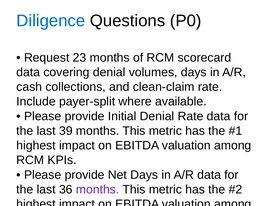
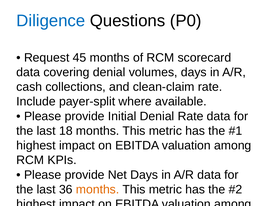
23: 23 -> 45
39: 39 -> 18
months at (98, 189) colour: purple -> orange
